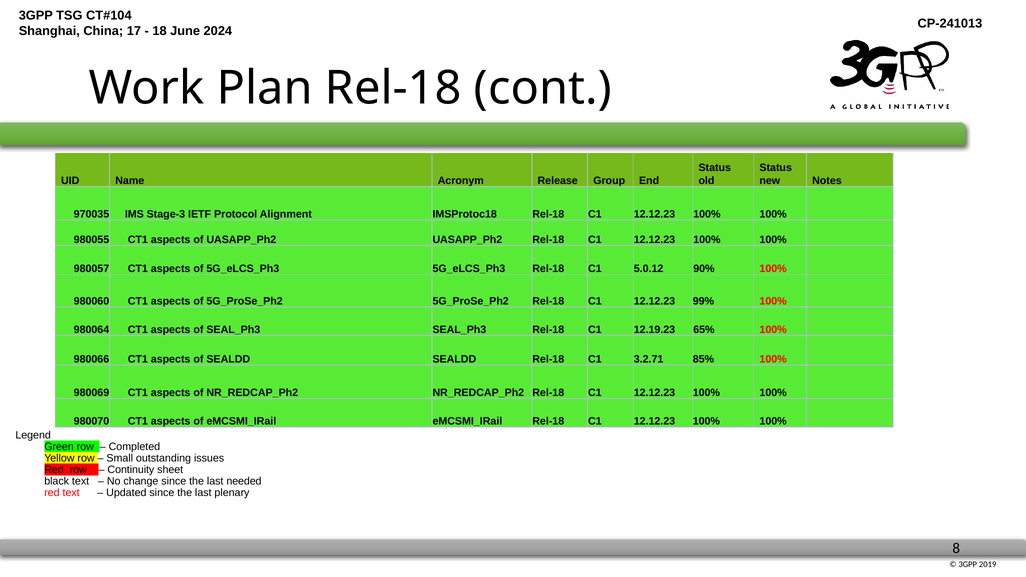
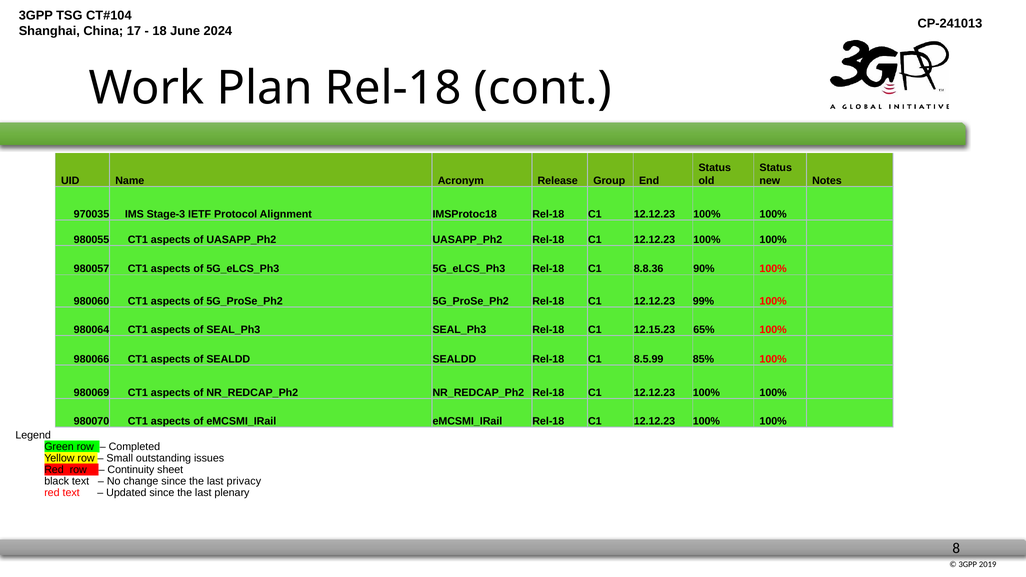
5.0.12: 5.0.12 -> 8.8.36
12.19.23: 12.19.23 -> 12.15.23
3.2.71: 3.2.71 -> 8.5.99
needed: needed -> privacy
